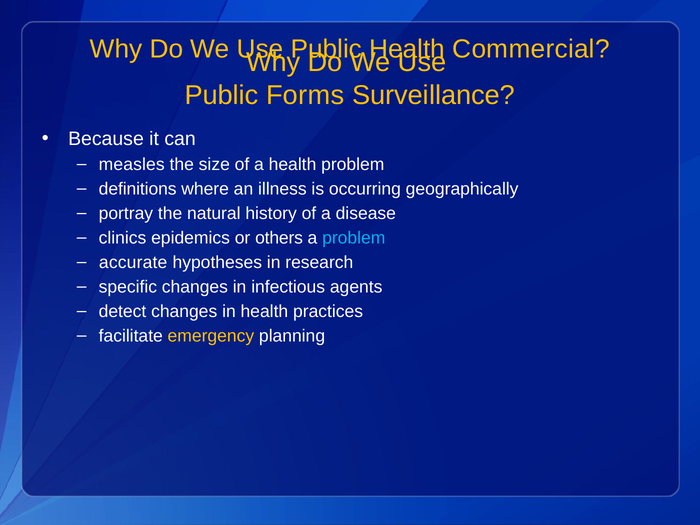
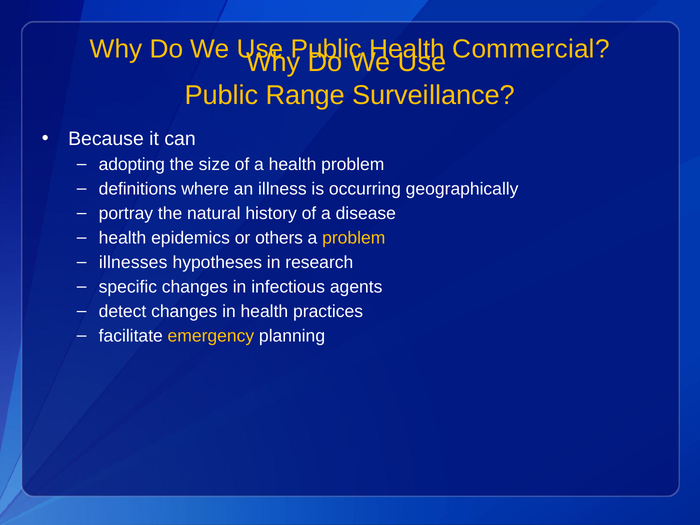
Forms: Forms -> Range
measles: measles -> adopting
clinics at (123, 238): clinics -> health
problem at (354, 238) colour: light blue -> yellow
accurate: accurate -> illnesses
